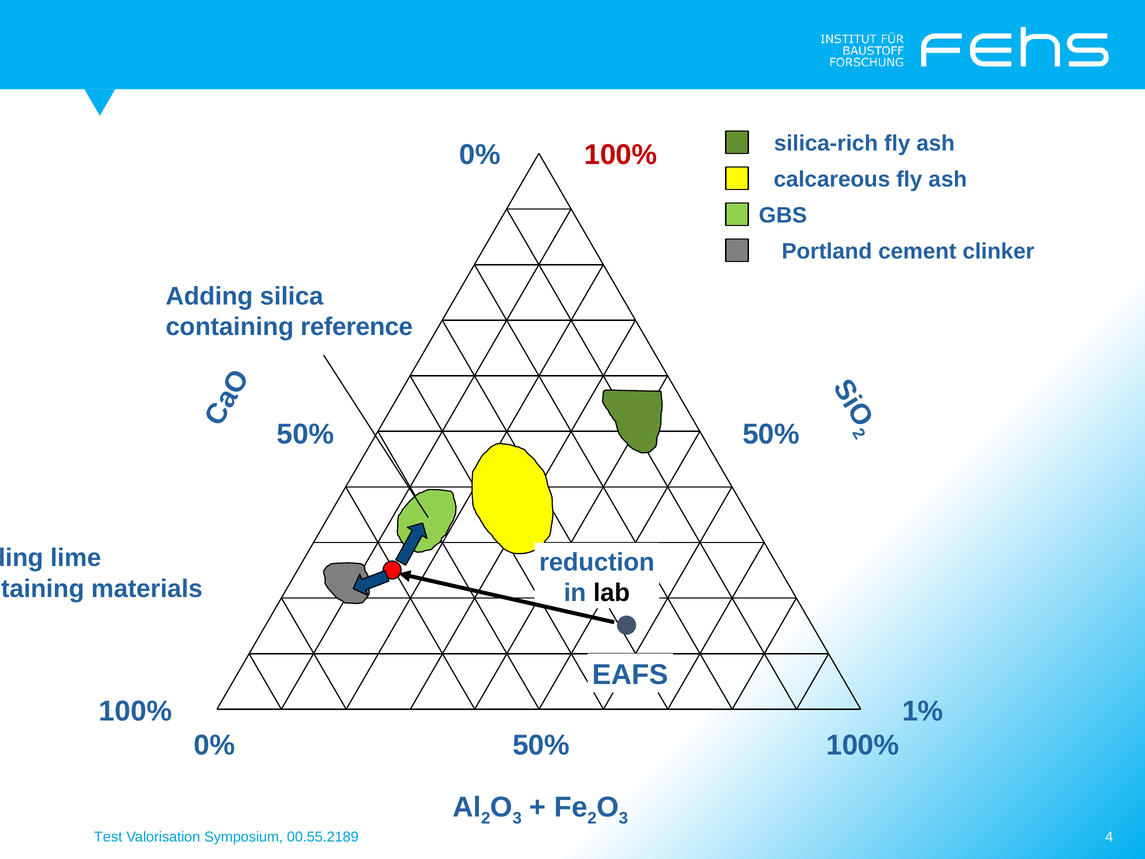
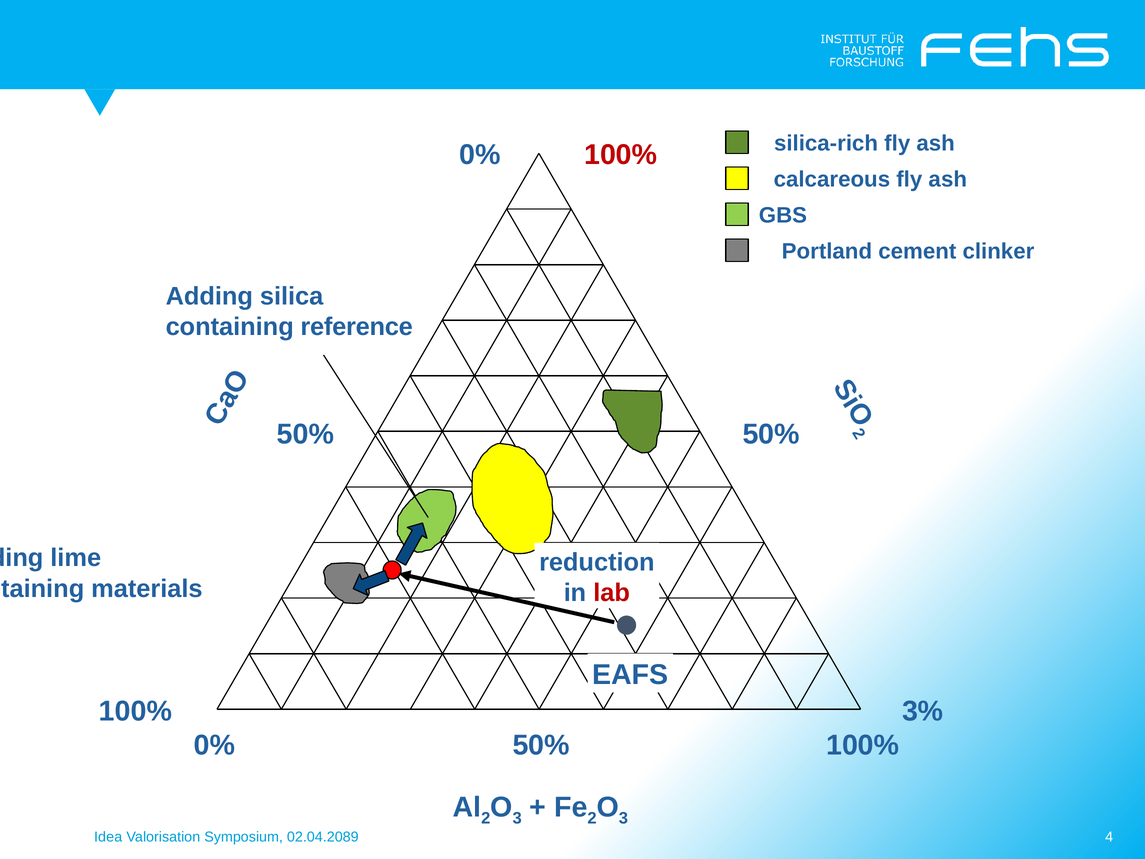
lab colour: black -> red
1%: 1% -> 3%
Test: Test -> Idea
00.55.2189: 00.55.2189 -> 02.04.2089
